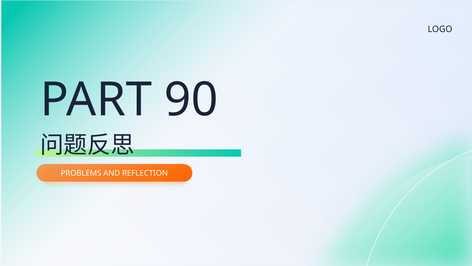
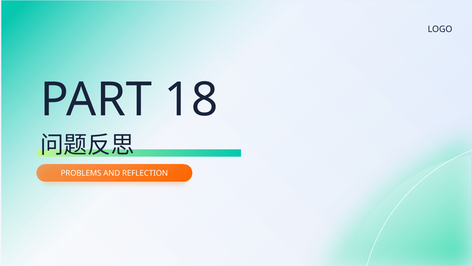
90: 90 -> 18
